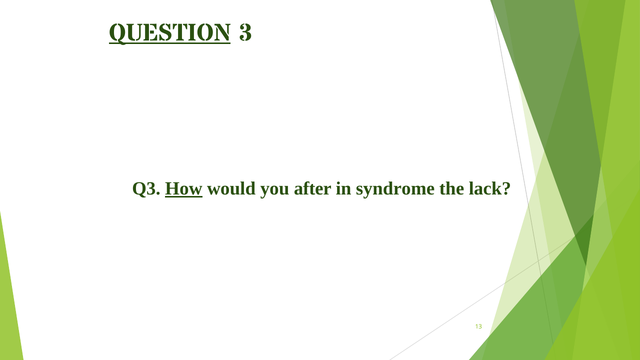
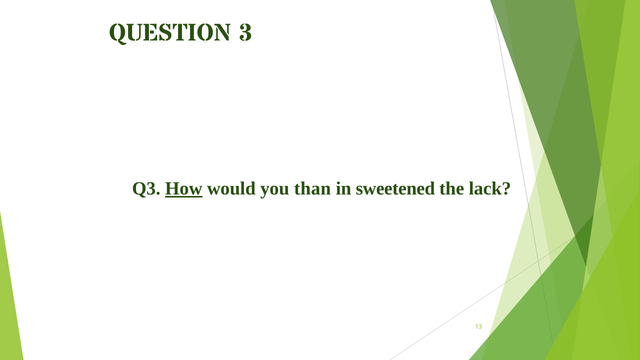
QUESTION underline: present -> none
after: after -> than
syndrome: syndrome -> sweetened
